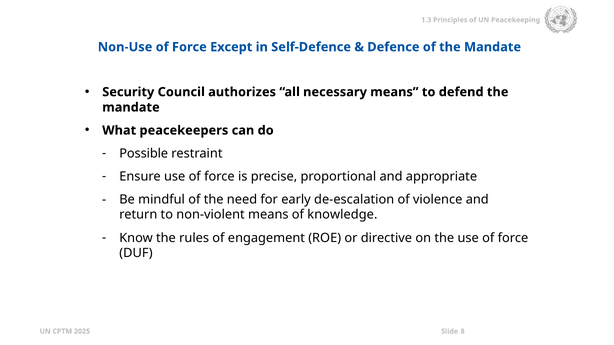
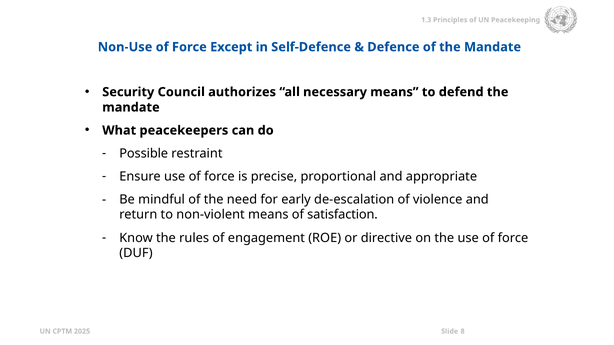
knowledge: knowledge -> satisfaction
